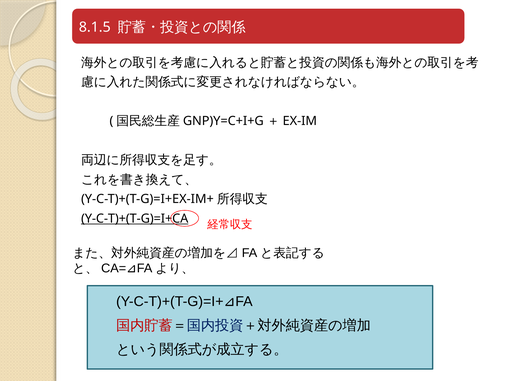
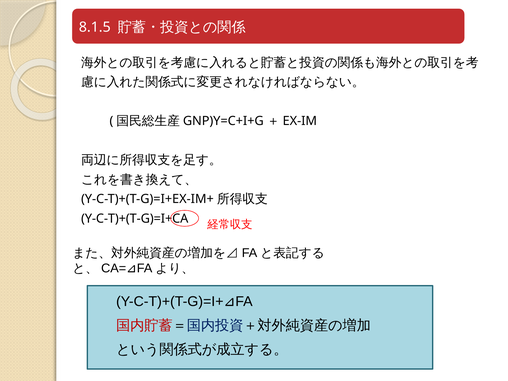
Y-C-T)+(T-G)=I+CA underline: present -> none
